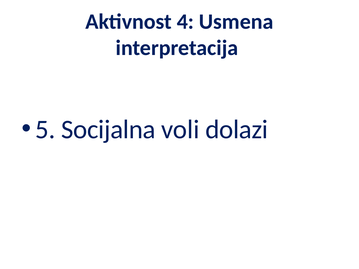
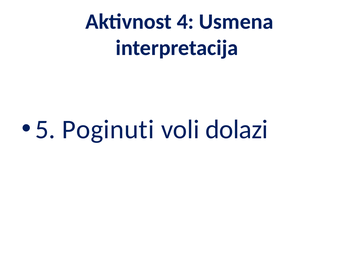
Socijalna: Socijalna -> Poginuti
